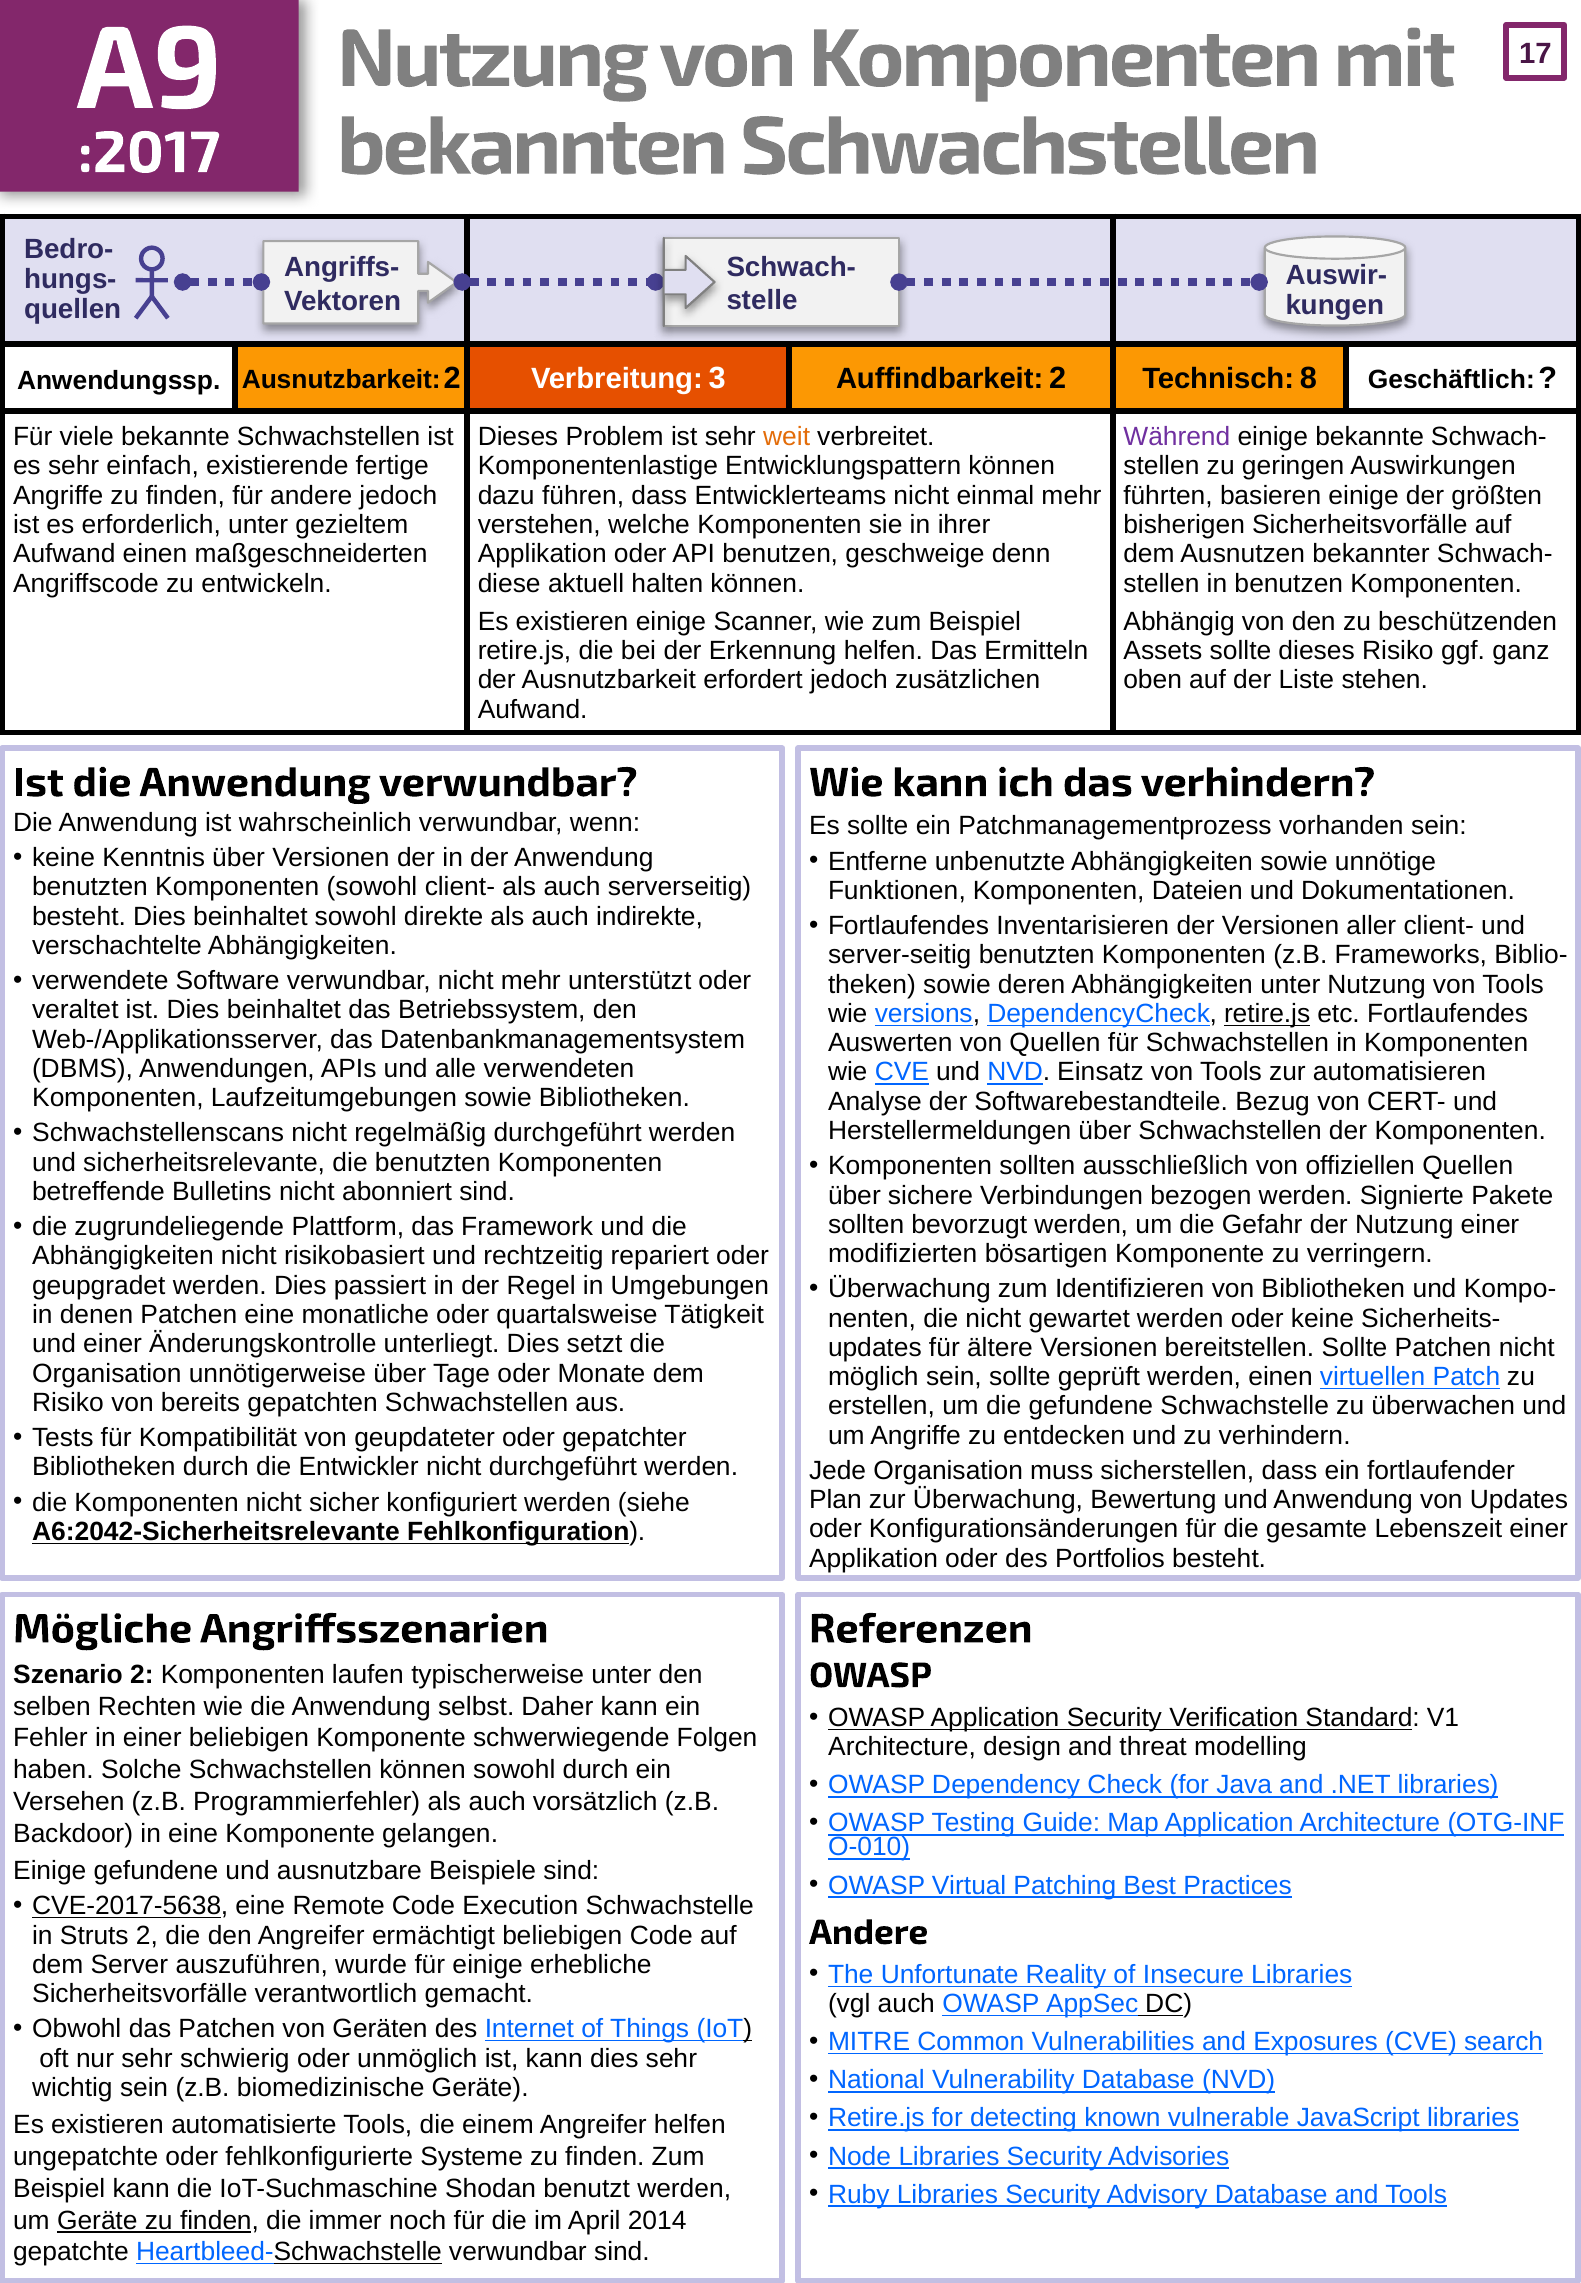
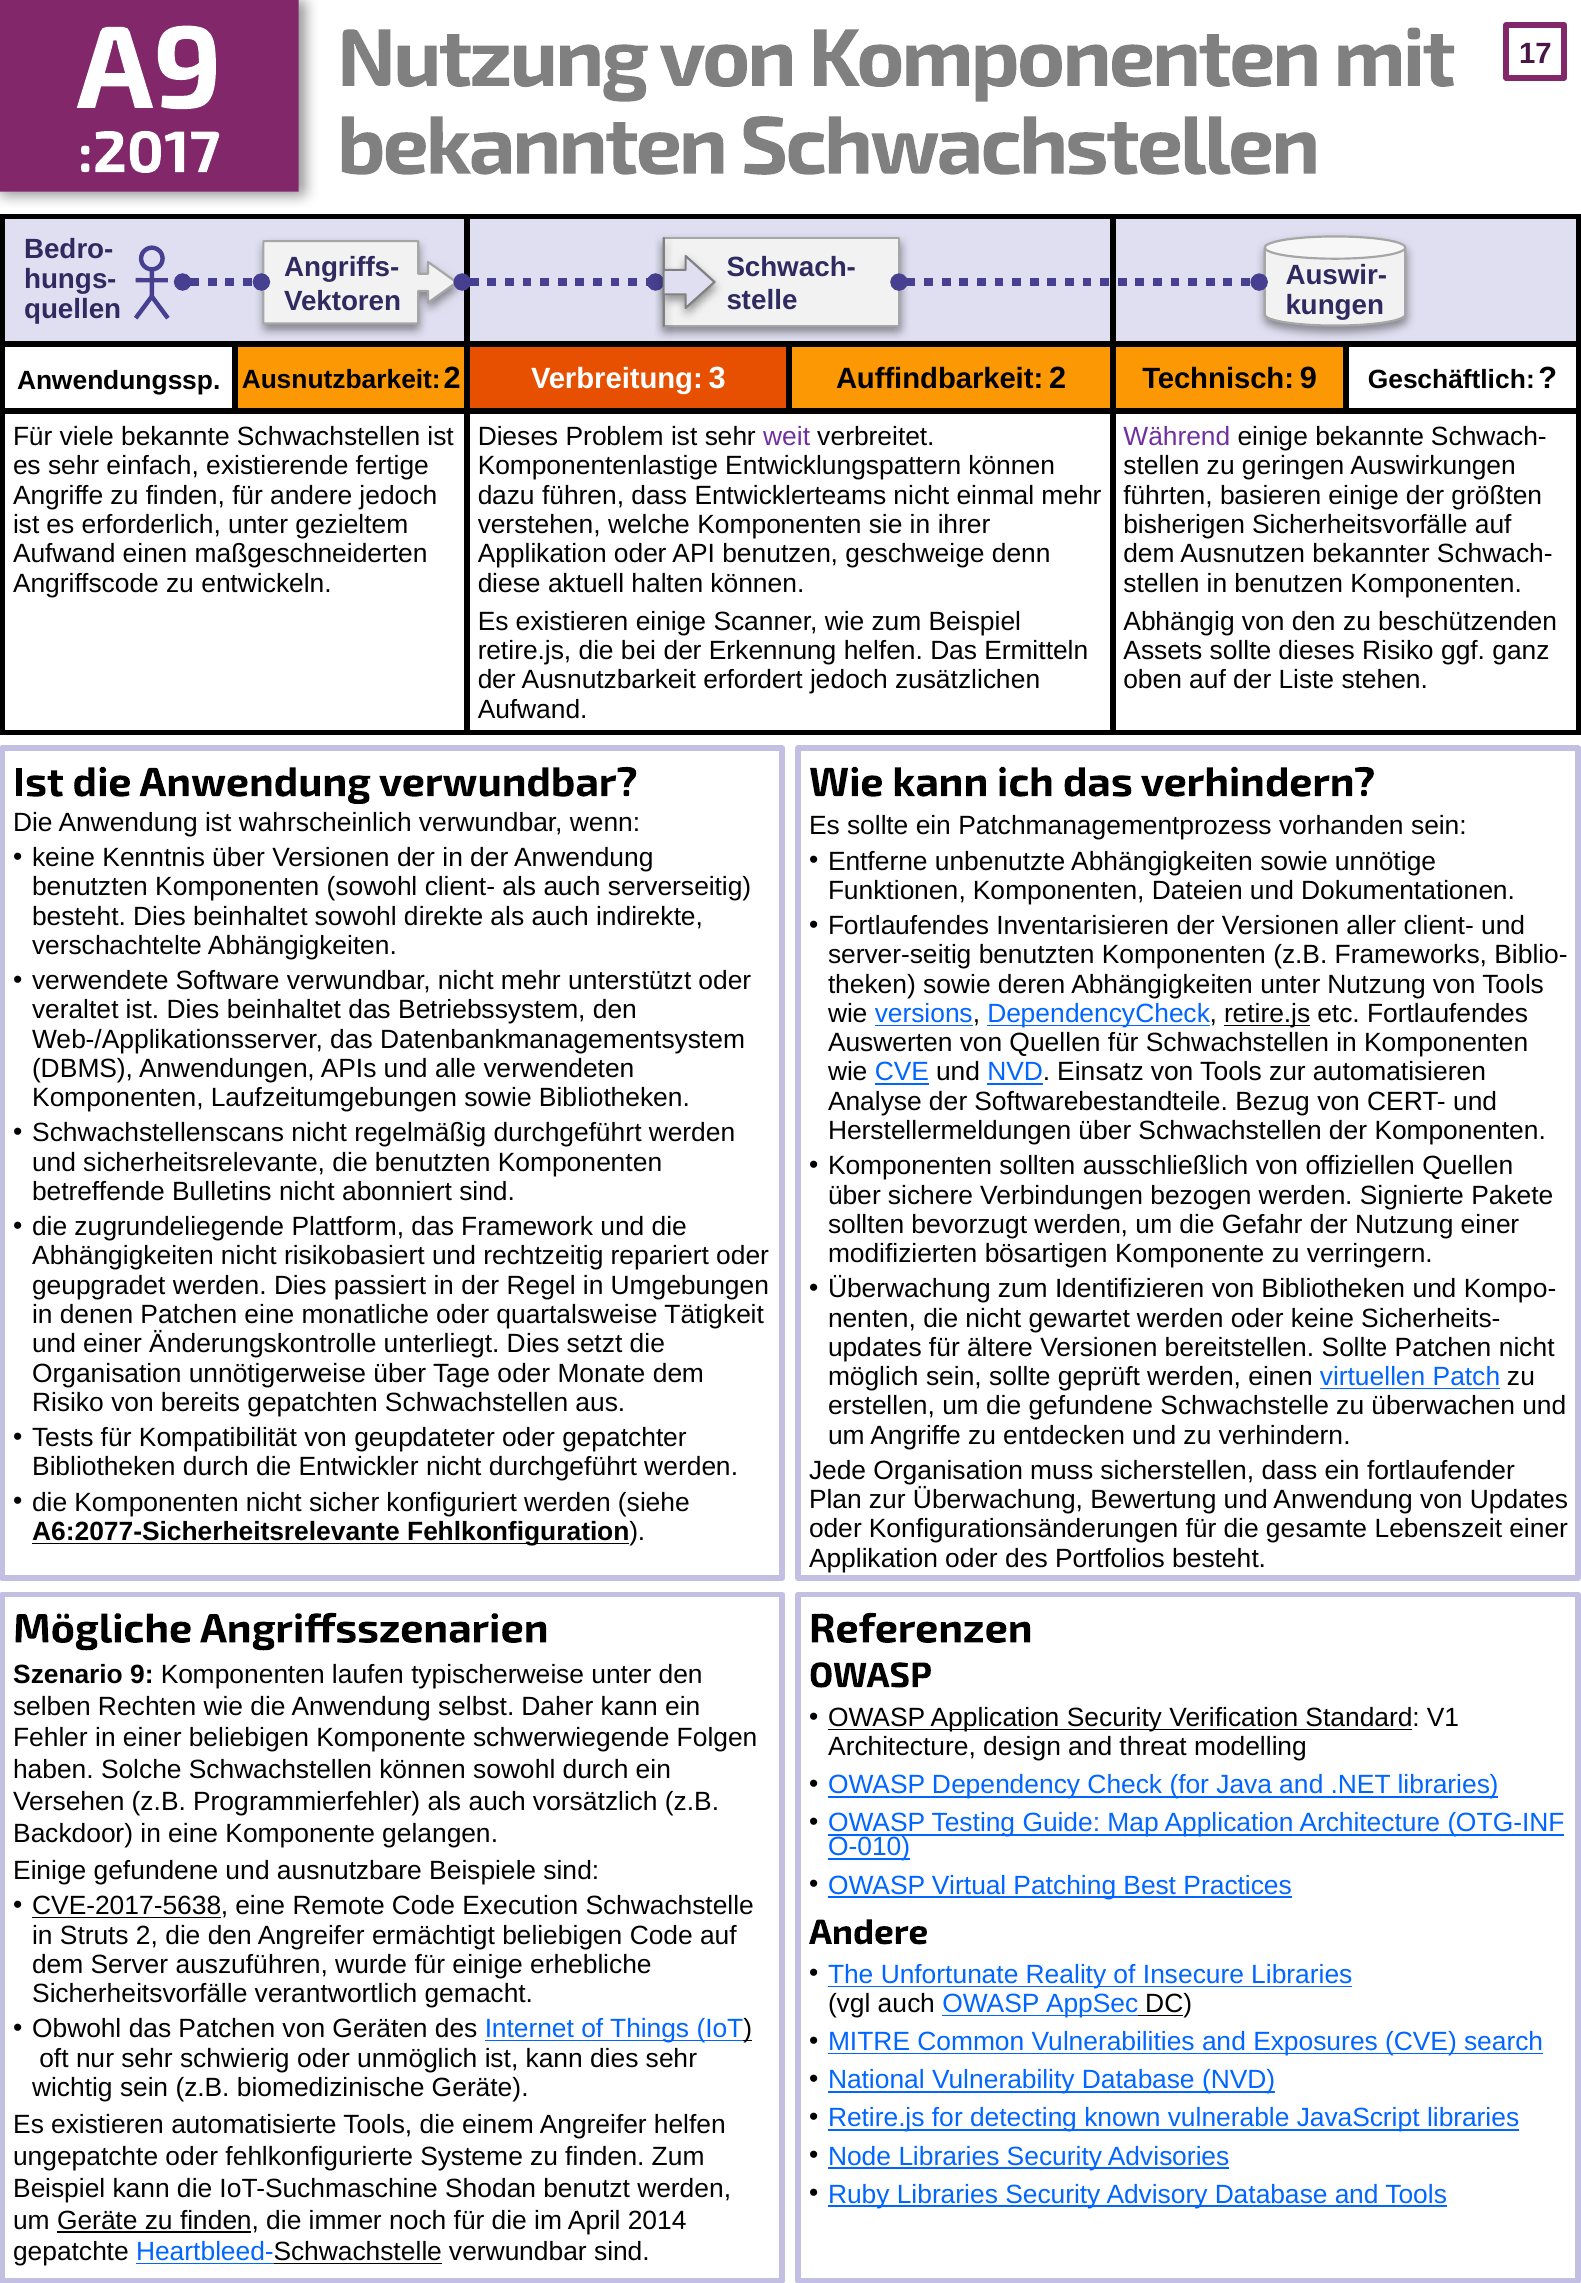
Technisch 8: 8 -> 9
weit colour: orange -> purple
A6:2042-Sicherheitsrelevante: A6:2042-Sicherheitsrelevante -> A6:2077-Sicherheitsrelevante
Szenario 2: 2 -> 9
